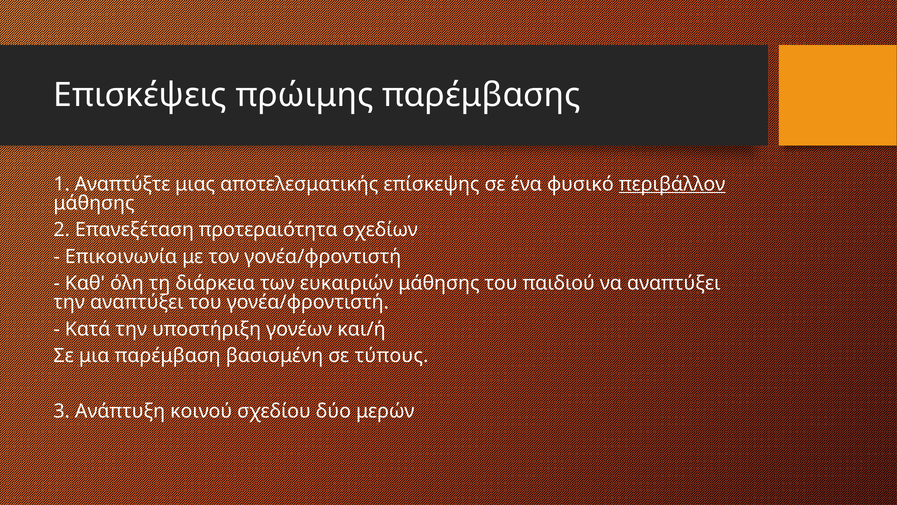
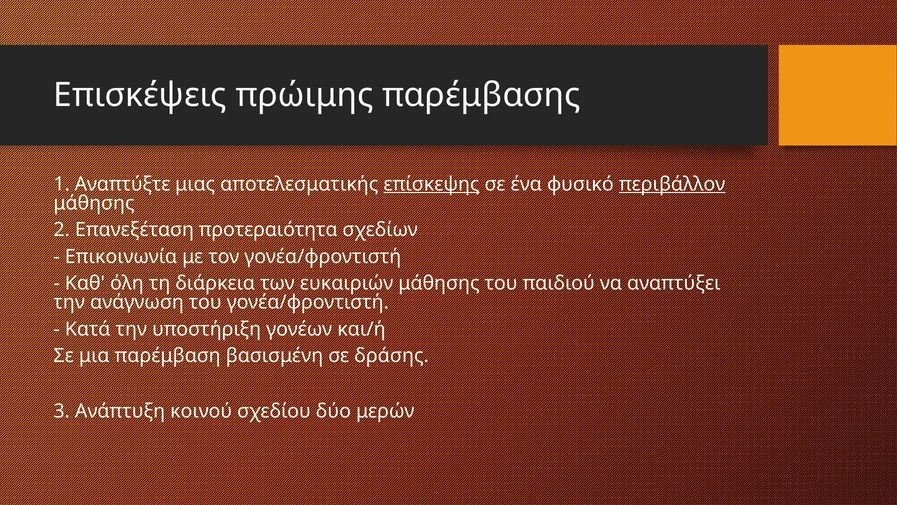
επίσκεψης underline: none -> present
την αναπτύξει: αναπτύξει -> ανάγνωση
τύπους: τύπους -> δράσης
